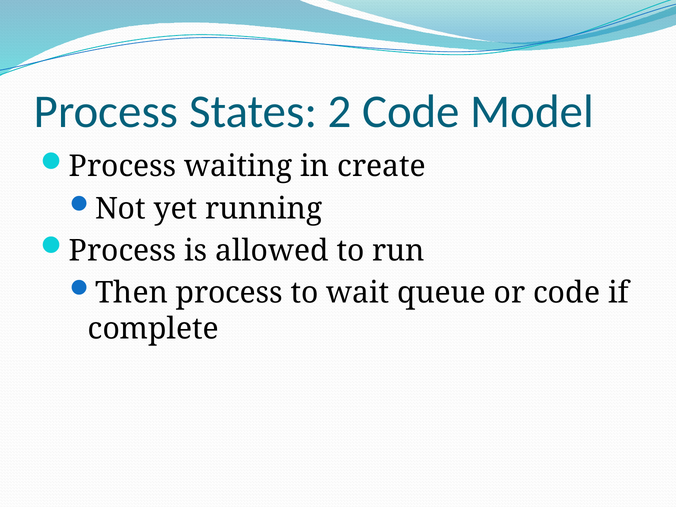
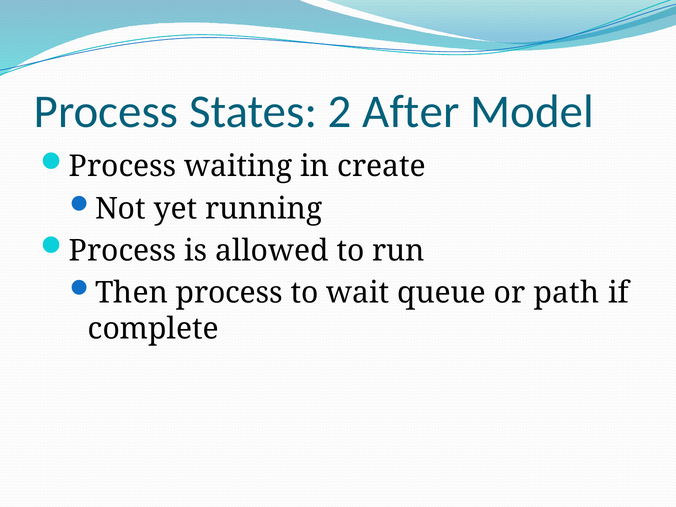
2 Code: Code -> After
or code: code -> path
